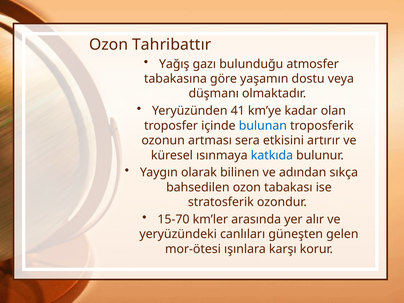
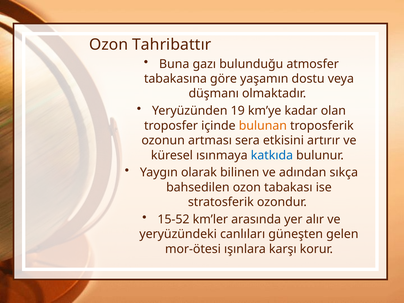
Yağış: Yağış -> Buna
41: 41 -> 19
bulunan colour: blue -> orange
15-70: 15-70 -> 15-52
